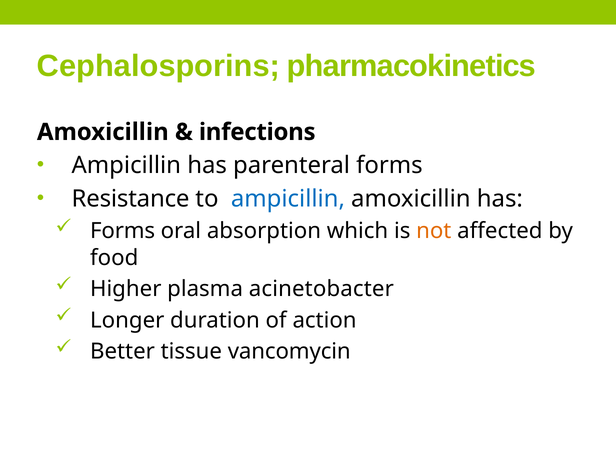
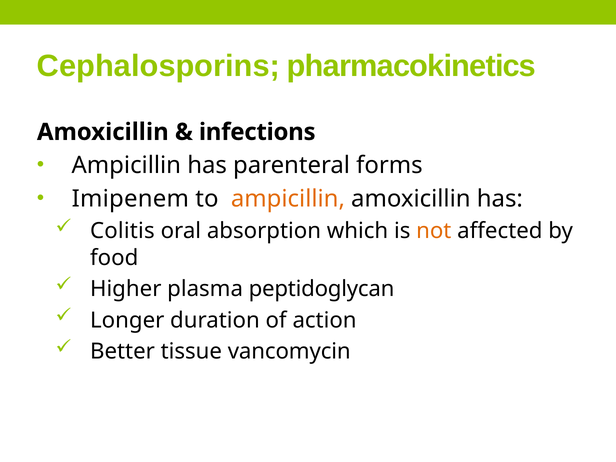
Resistance: Resistance -> Imipenem
ampicillin at (288, 199) colour: blue -> orange
Forms at (123, 231): Forms -> Colitis
acinetobacter: acinetobacter -> peptidoglycan
